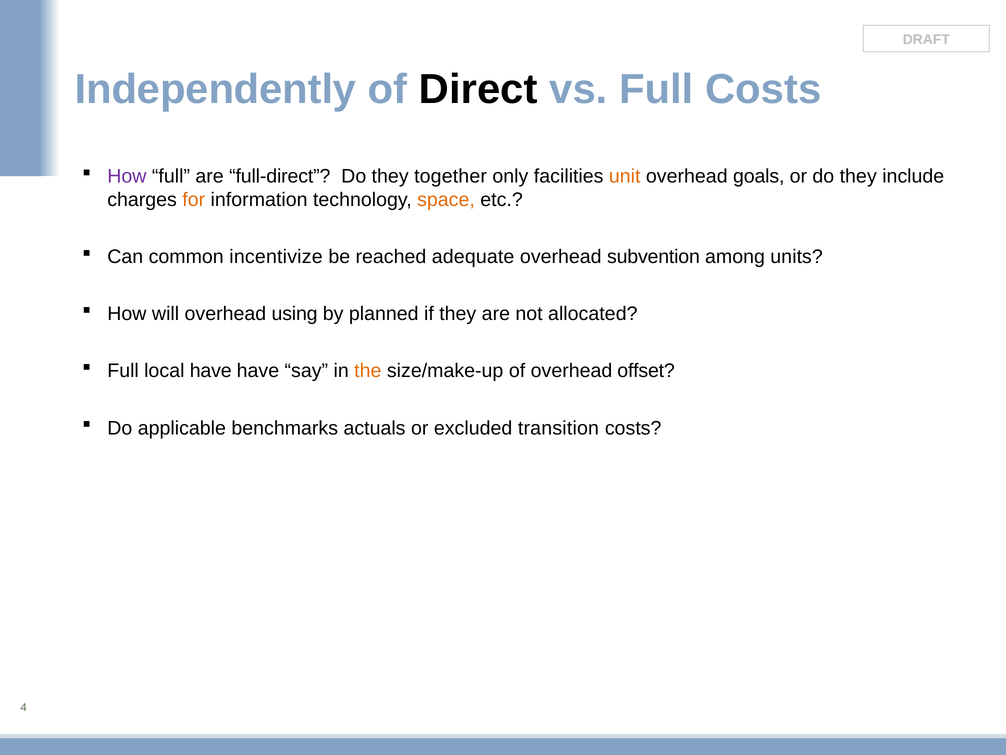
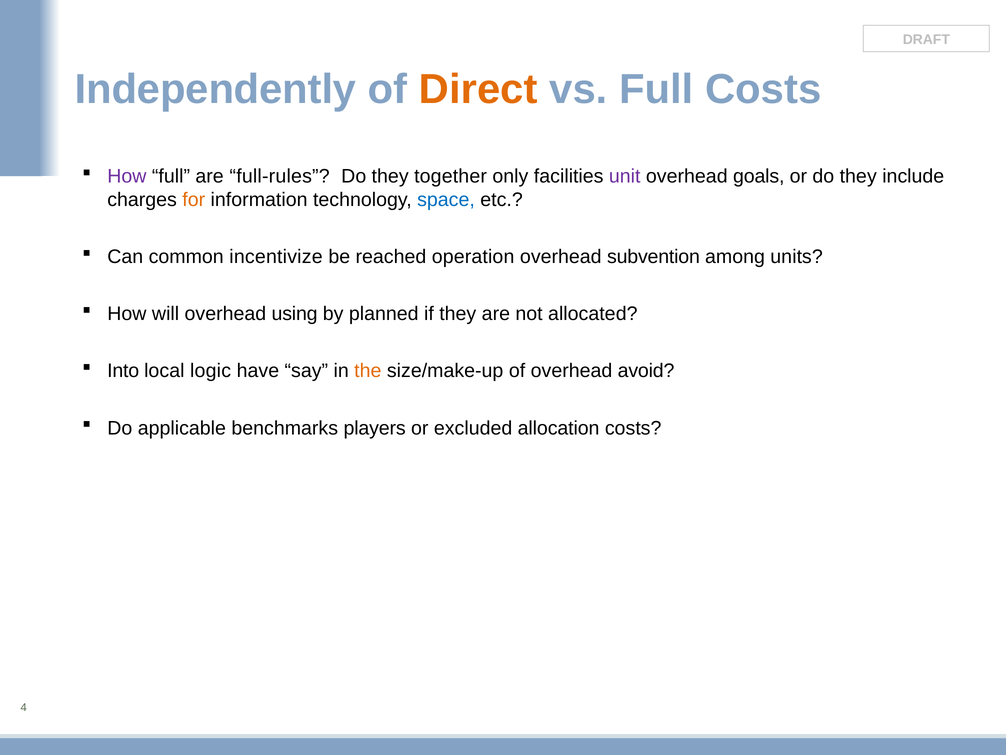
Direct colour: black -> orange
full-direct: full-direct -> full-rules
unit colour: orange -> purple
space colour: orange -> blue
adequate: adequate -> operation
Full at (123, 371): Full -> Into
local have: have -> logic
offset: offset -> avoid
actuals: actuals -> players
transition: transition -> allocation
